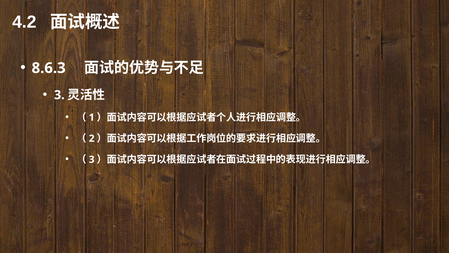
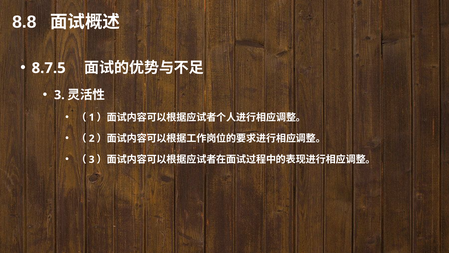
4.2: 4.2 -> 8.8
8.6.3: 8.6.3 -> 8.7.5
